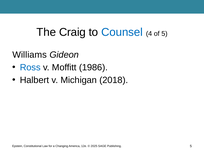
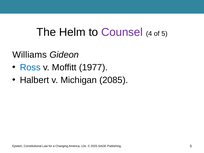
Craig: Craig -> Helm
Counsel colour: blue -> purple
1986: 1986 -> 1977
2018: 2018 -> 2085
